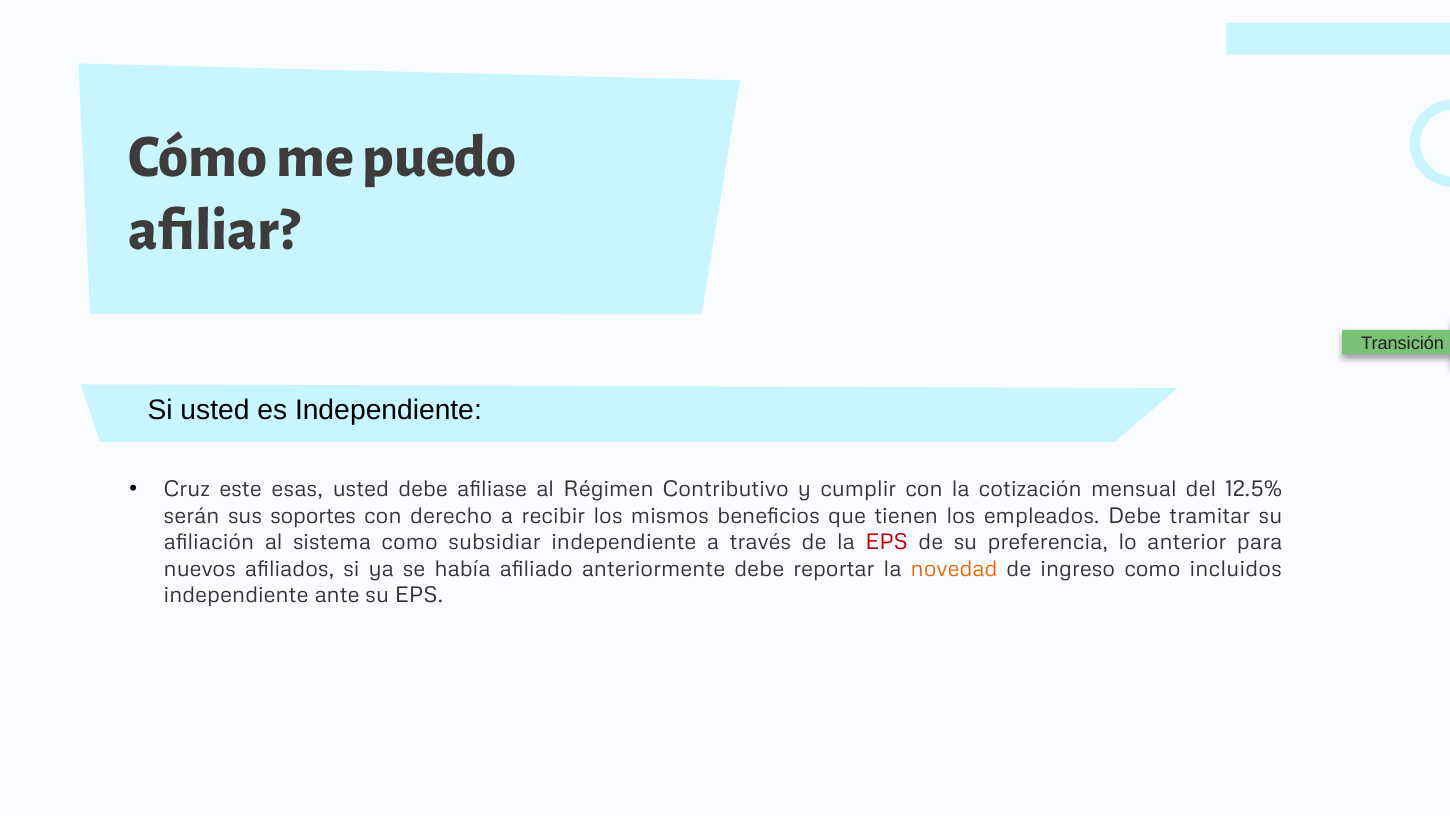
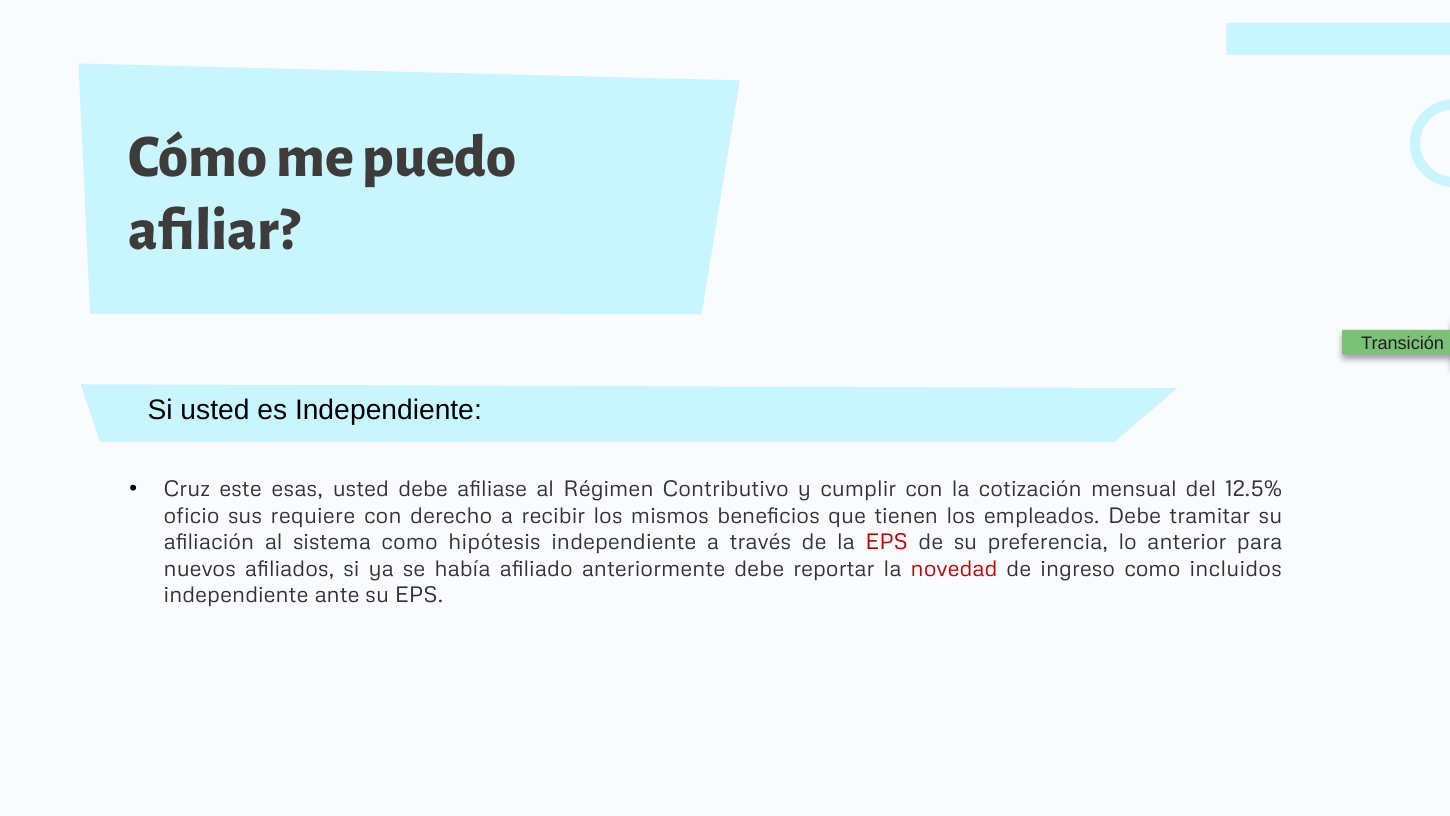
serán: serán -> oficio
soportes: soportes -> requiere
subsidiar: subsidiar -> hipótesis
novedad colour: orange -> red
